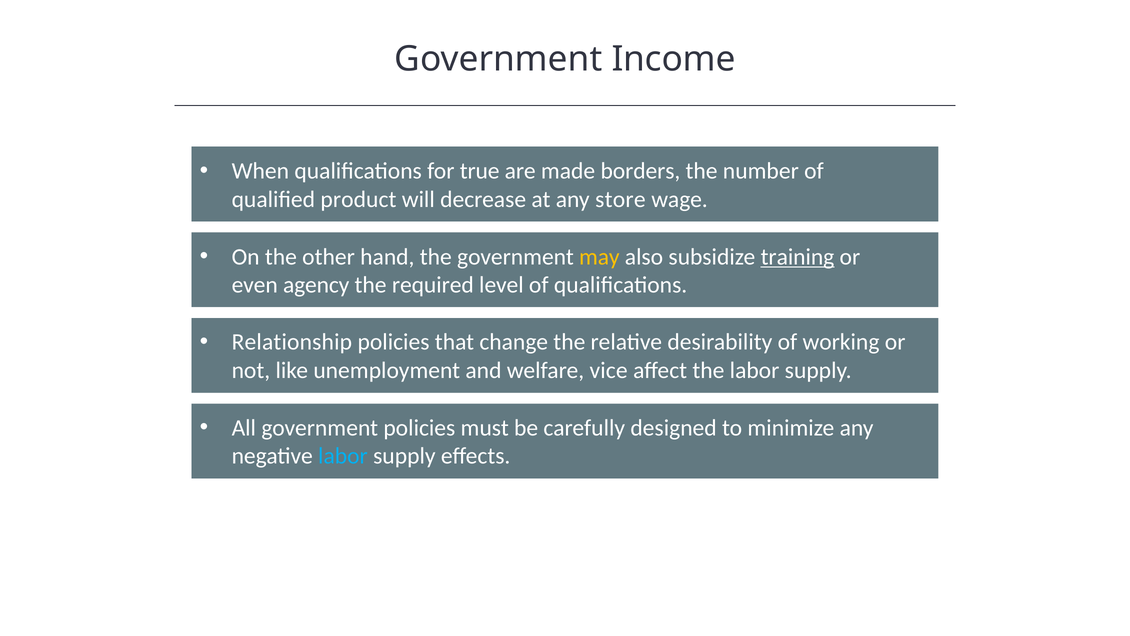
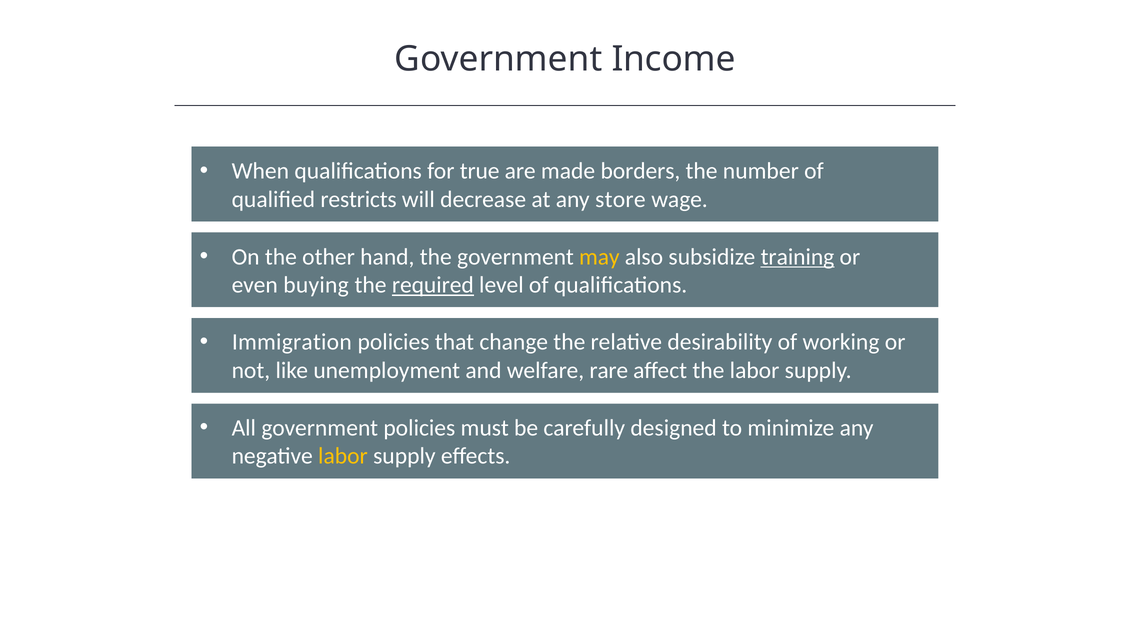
product: product -> restricts
agency: agency -> buying
required underline: none -> present
Relationship: Relationship -> Immigration
vice: vice -> rare
labor at (343, 456) colour: light blue -> yellow
